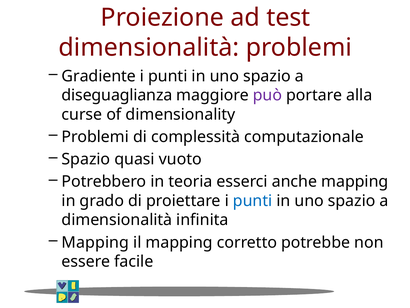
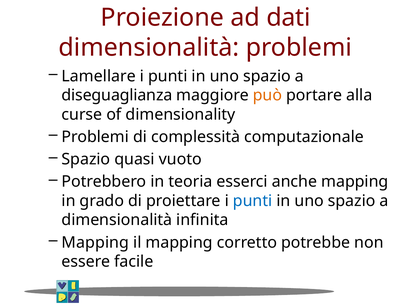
test: test -> dati
Gradiente: Gradiente -> Lamellare
può colour: purple -> orange
